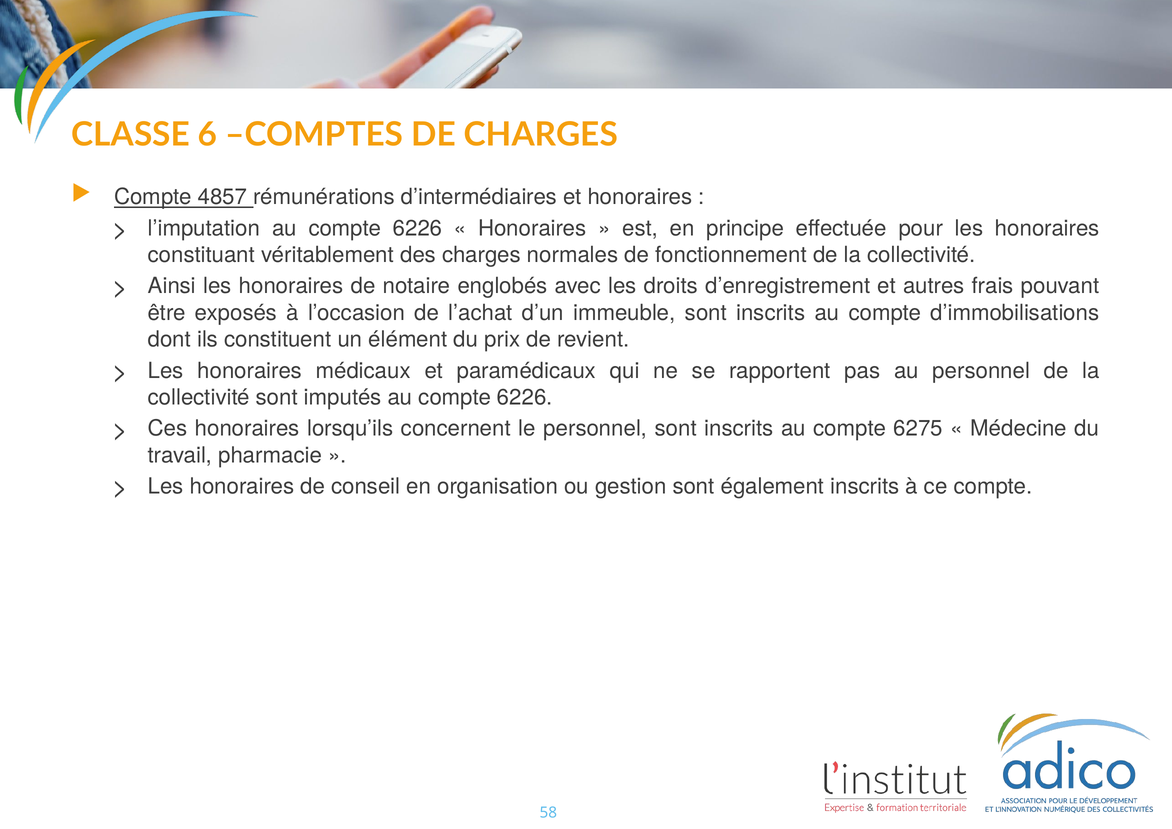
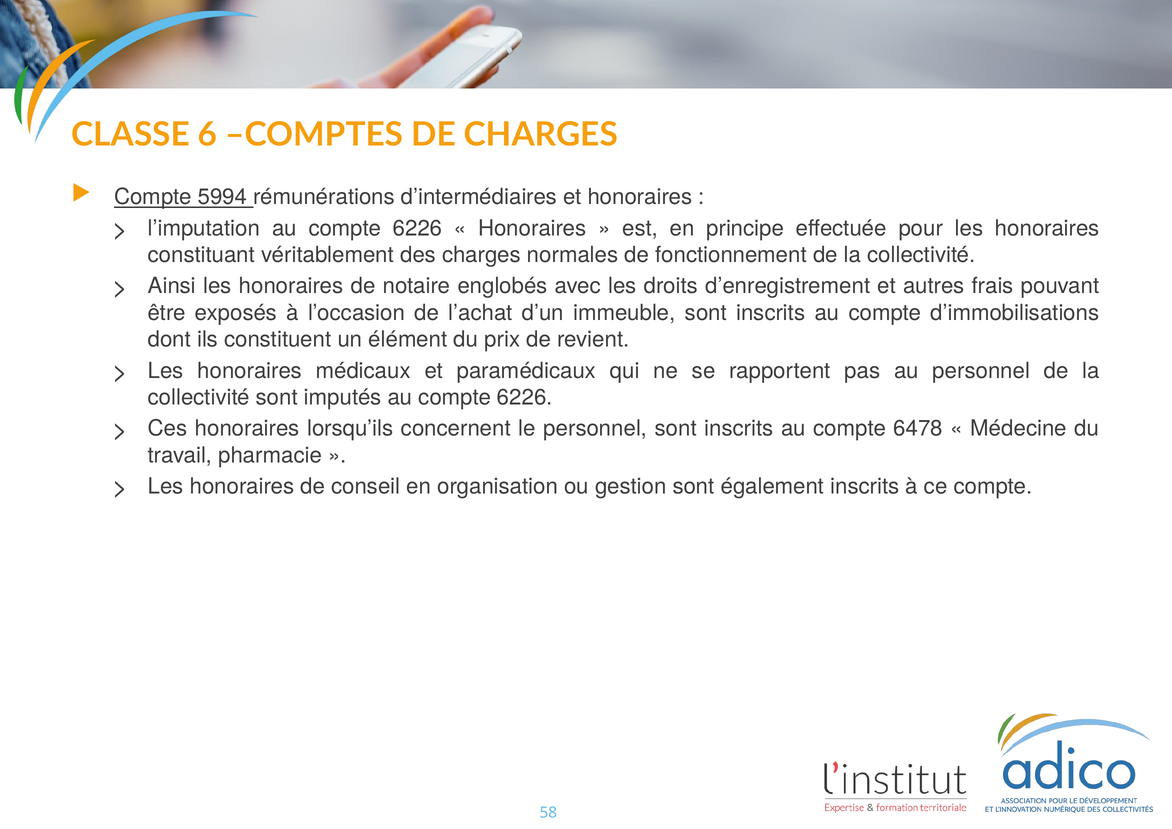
4857: 4857 -> 5994
6275: 6275 -> 6478
